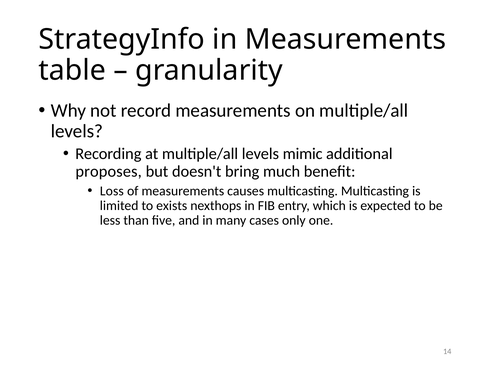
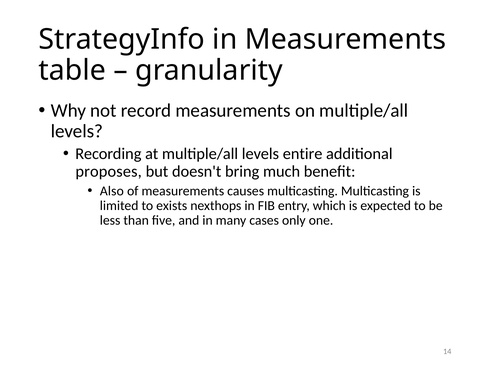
mimic: mimic -> entire
Loss: Loss -> Also
